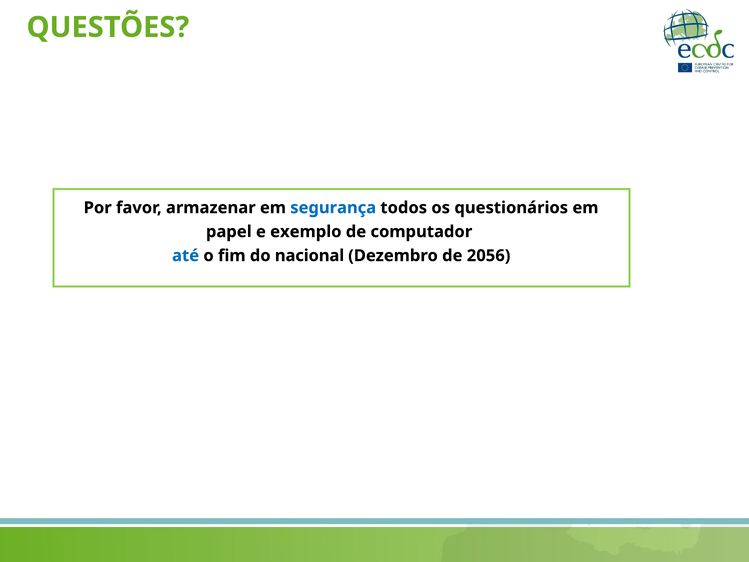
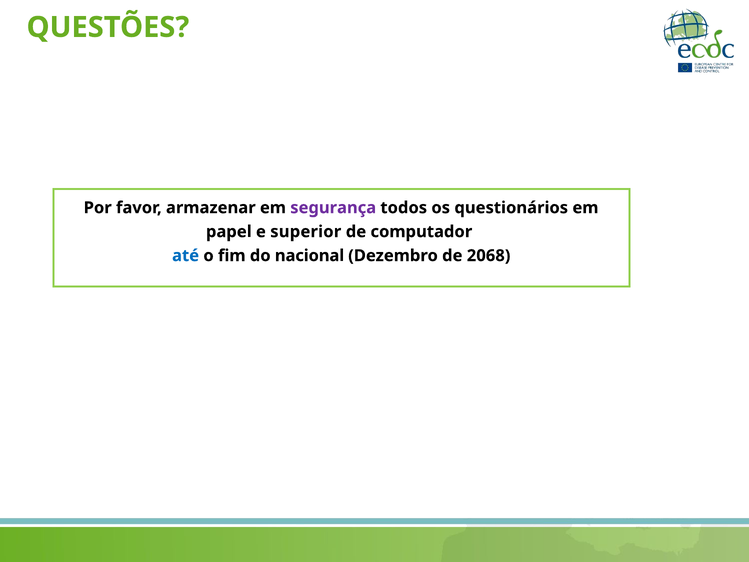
segurança colour: blue -> purple
exemplo: exemplo -> superior
2056: 2056 -> 2068
